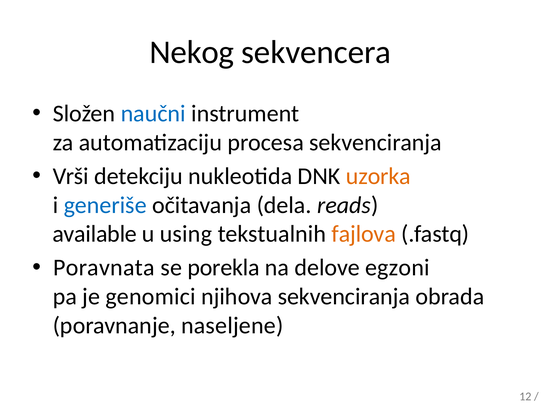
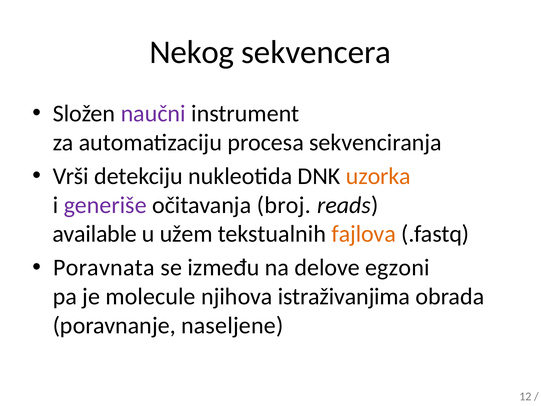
naučni colour: blue -> purple
generiše colour: blue -> purple
dela: dela -> broj
using: using -> užem
porekla: porekla -> između
genomici: genomici -> molecule
njihova sekvenciranja: sekvenciranja -> istraživanjima
